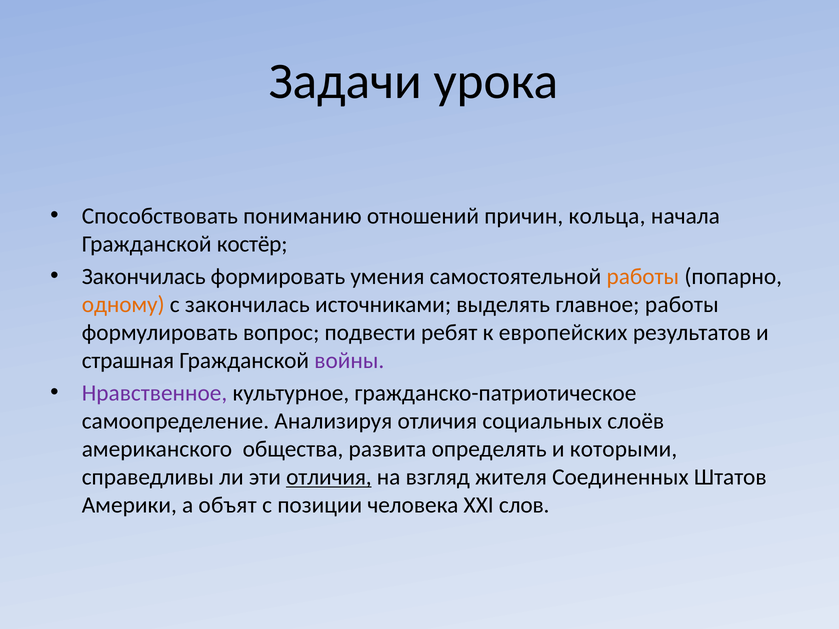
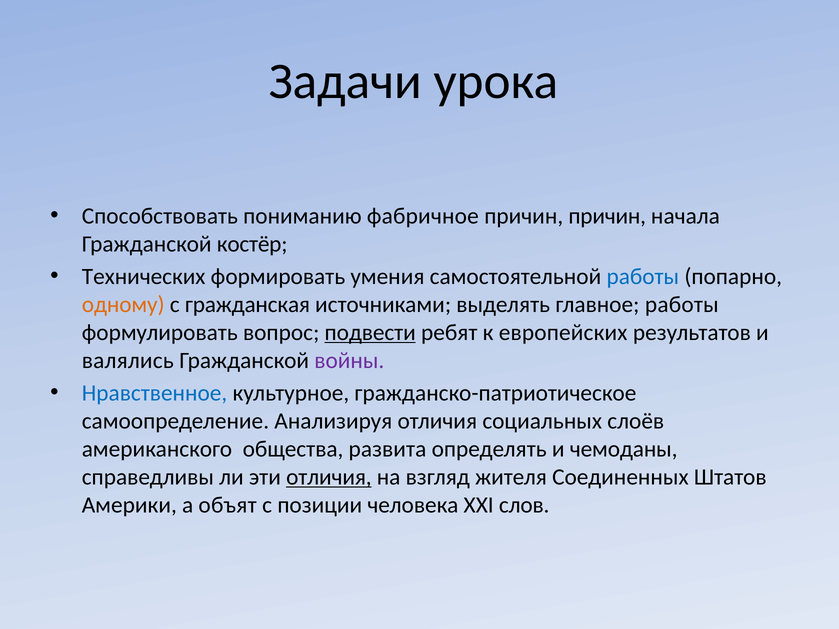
отношений: отношений -> фабричное
причин кольца: кольца -> причин
Закончилась at (144, 277): Закончилась -> Технических
работы at (643, 277) colour: orange -> blue
с закончилась: закончилась -> гражданская
подвести underline: none -> present
страшная: страшная -> валялись
Нравственное colour: purple -> blue
которыми: которыми -> чемоданы
